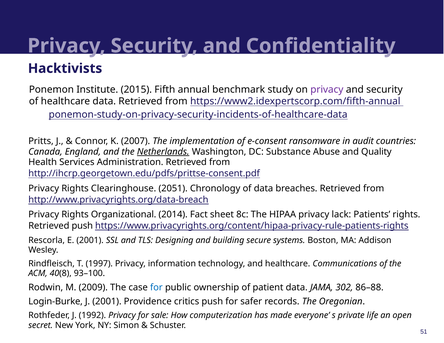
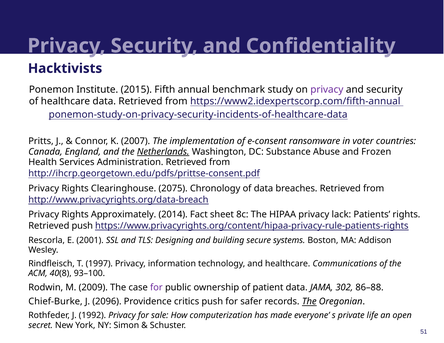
audit: audit -> voter
Quality: Quality -> Frozen
2051: 2051 -> 2075
Organizational: Organizational -> Approximately
for at (156, 287) colour: blue -> purple
Login-Burke: Login-Burke -> Chief-Burke
J 2001: 2001 -> 2096
The at (309, 302) underline: none -> present
